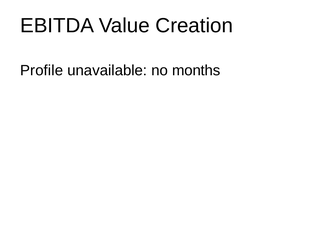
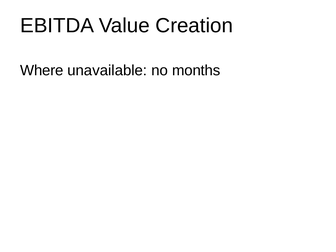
Profile: Profile -> Where
